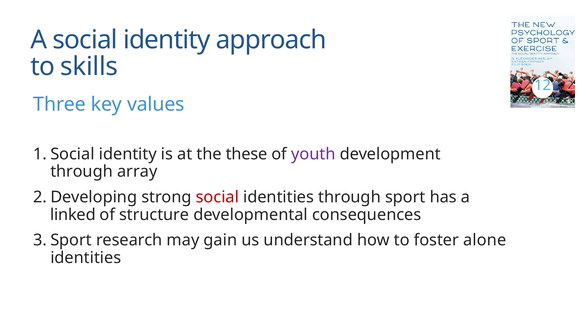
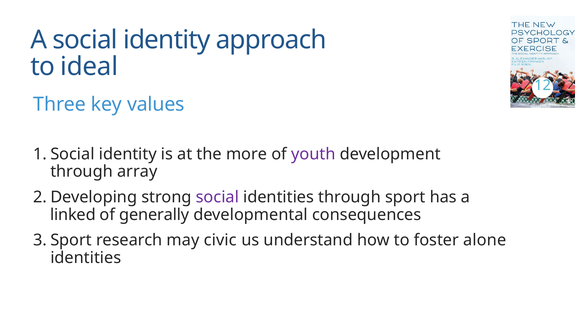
skills: skills -> ideal
these: these -> more
social at (217, 197) colour: red -> purple
structure: structure -> generally
gain: gain -> civic
